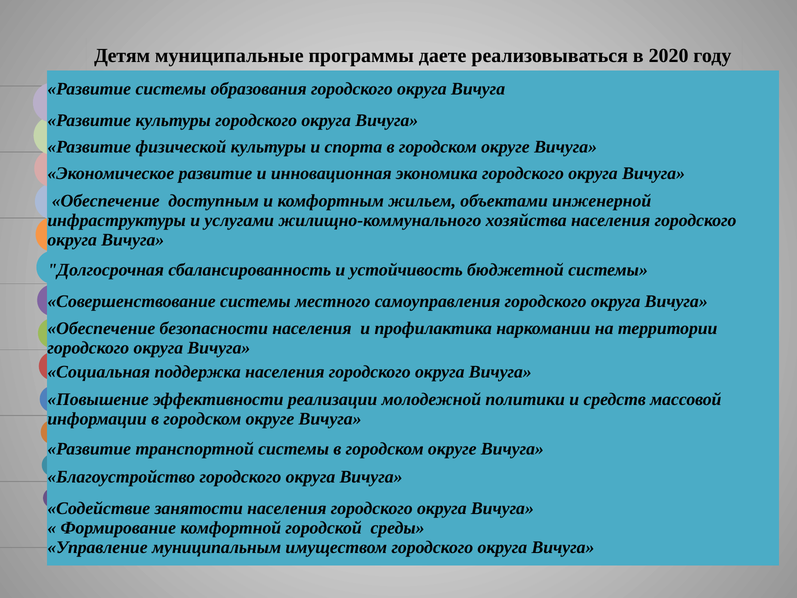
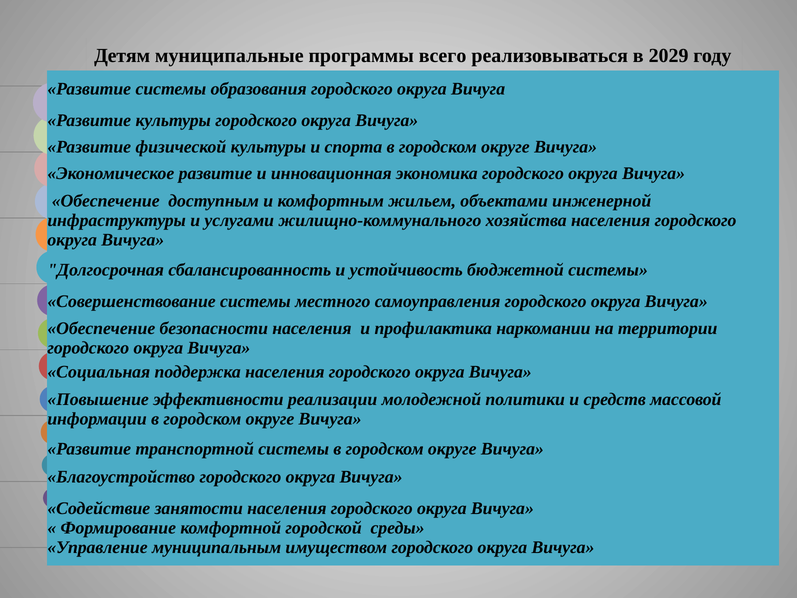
даете: даете -> всего
2020: 2020 -> 2029
